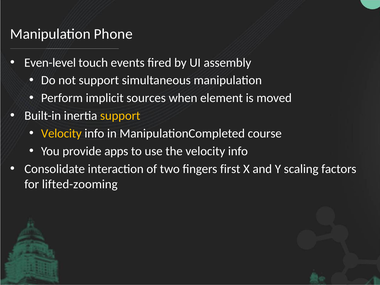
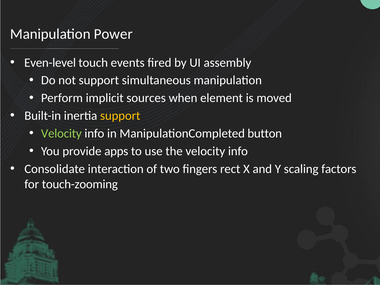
Phone: Phone -> Power
Velocity at (61, 133) colour: yellow -> light green
course: course -> button
first: first -> rect
lifted-zooming: lifted-zooming -> touch-zooming
